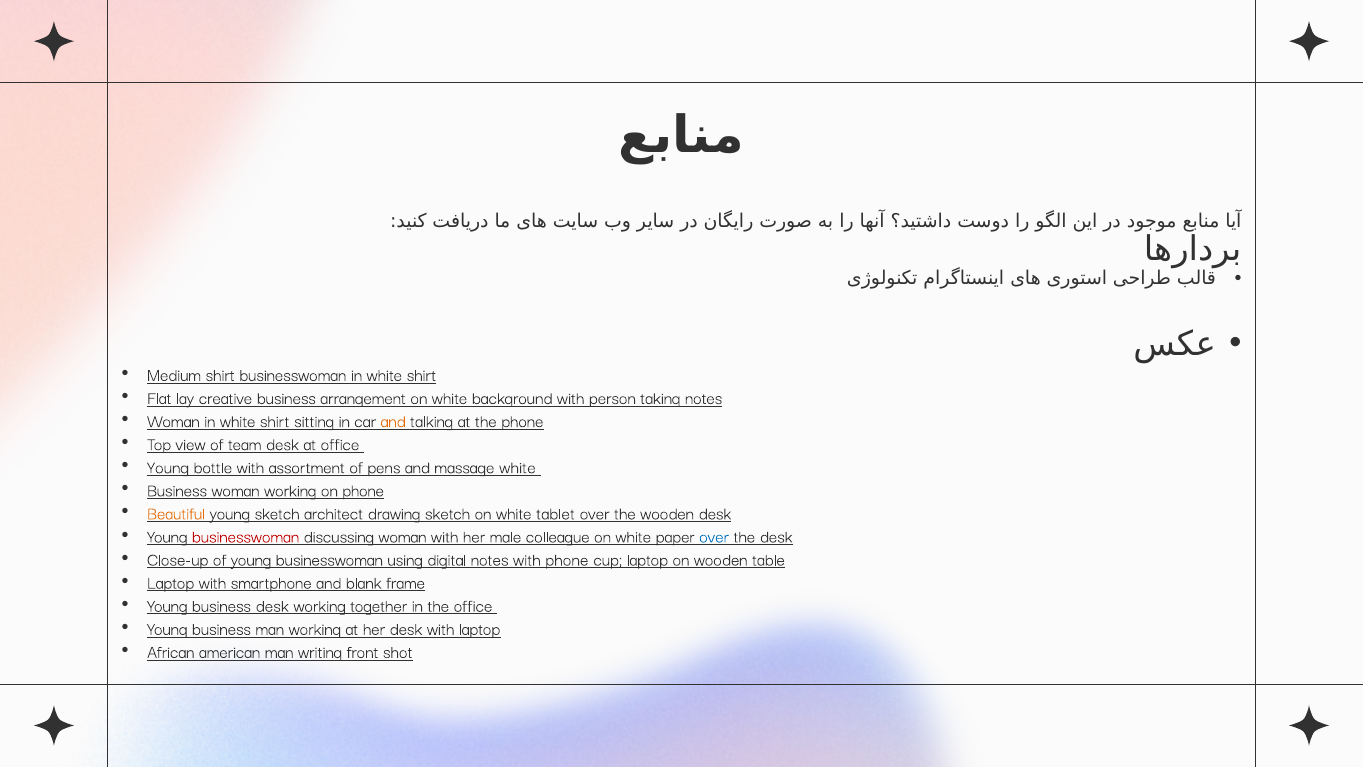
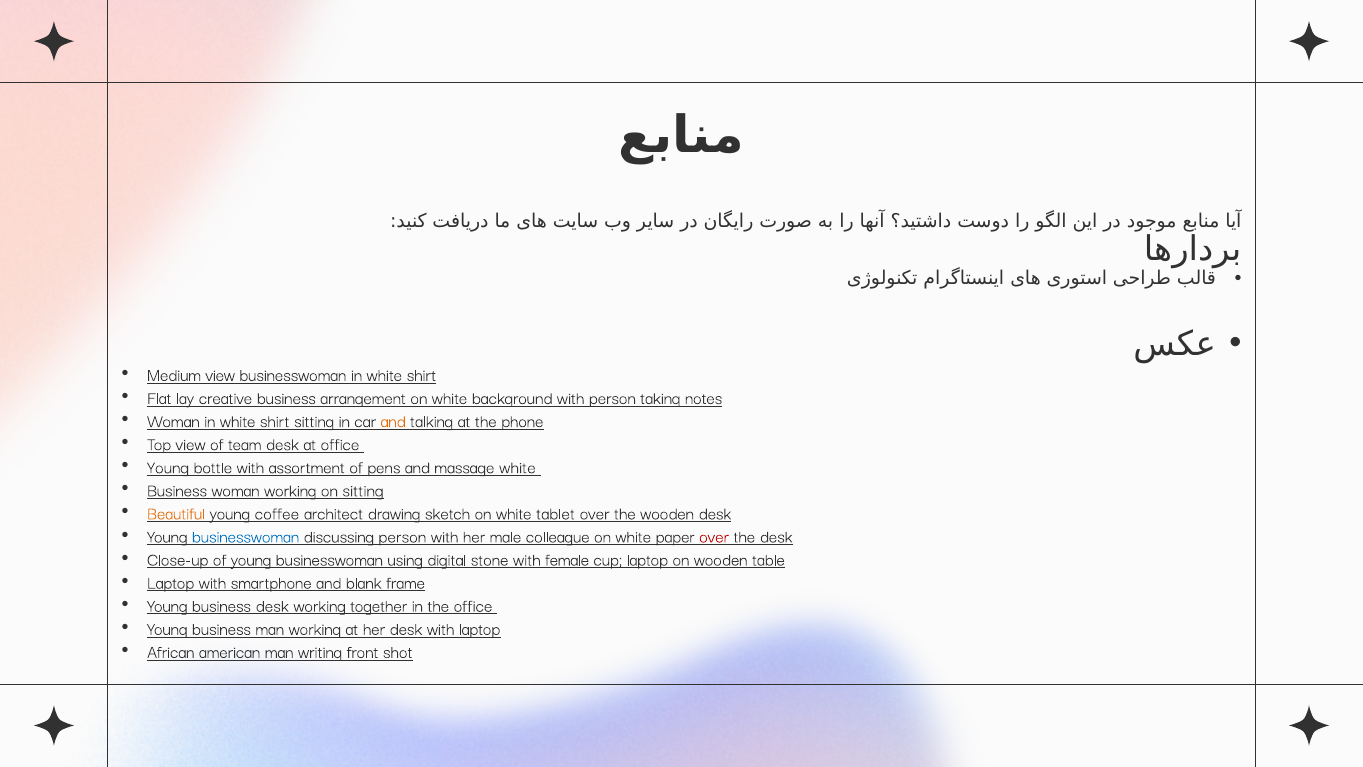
Medium shirt: shirt -> view
on phone: phone -> sitting
young sketch: sketch -> coffee
businesswoman at (246, 536) colour: red -> blue
discussing woman: woman -> person
over at (714, 536) colour: blue -> red
digital notes: notes -> stone
with phone: phone -> female
